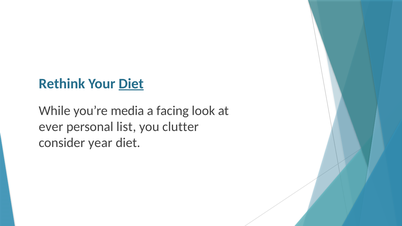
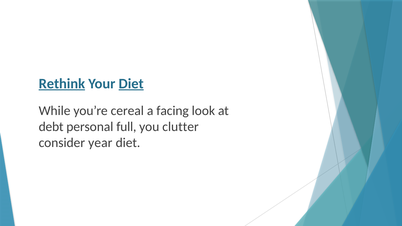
Rethink underline: none -> present
media: media -> cereal
ever: ever -> debt
list: list -> full
